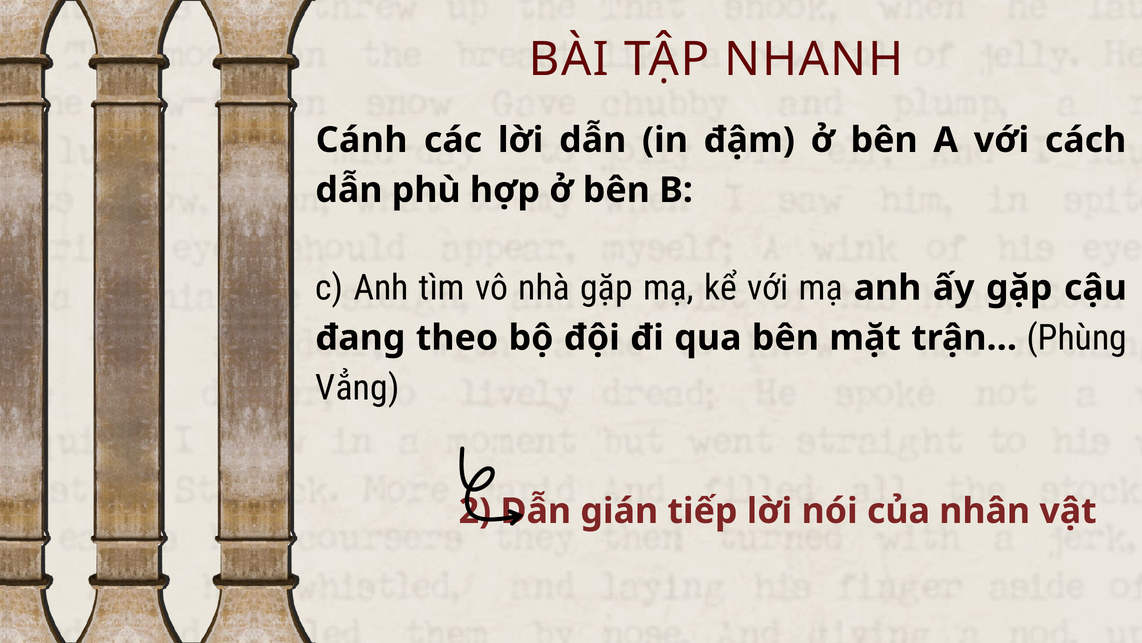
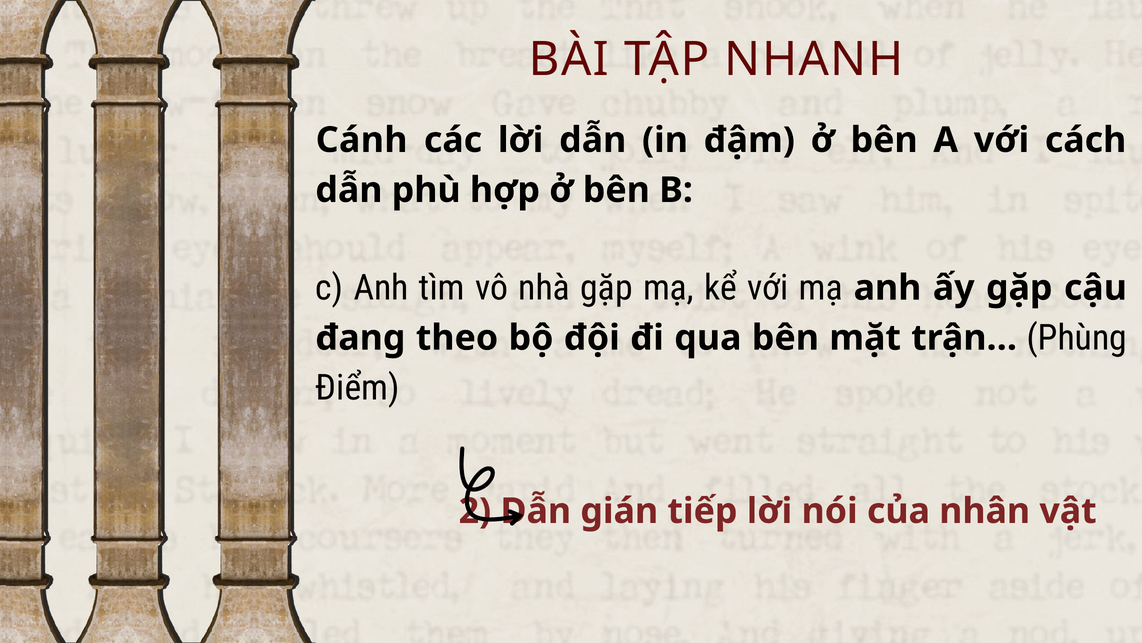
Vẳng: Vẳng -> Điểm
